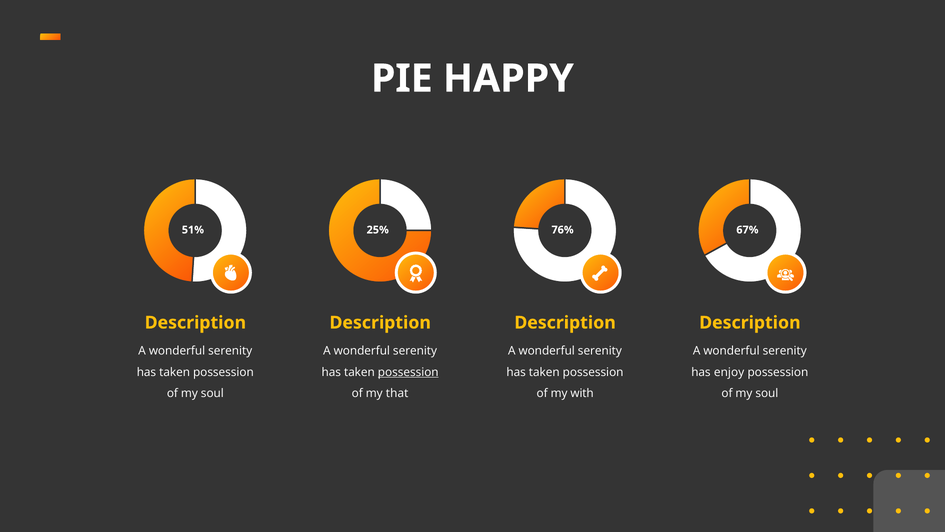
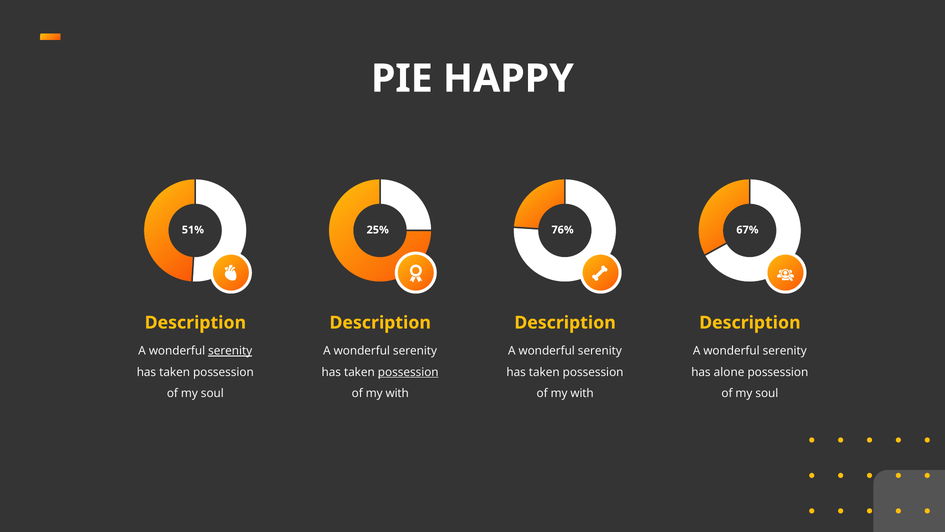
serenity at (230, 351) underline: none -> present
enjoy: enjoy -> alone
that at (397, 393): that -> with
